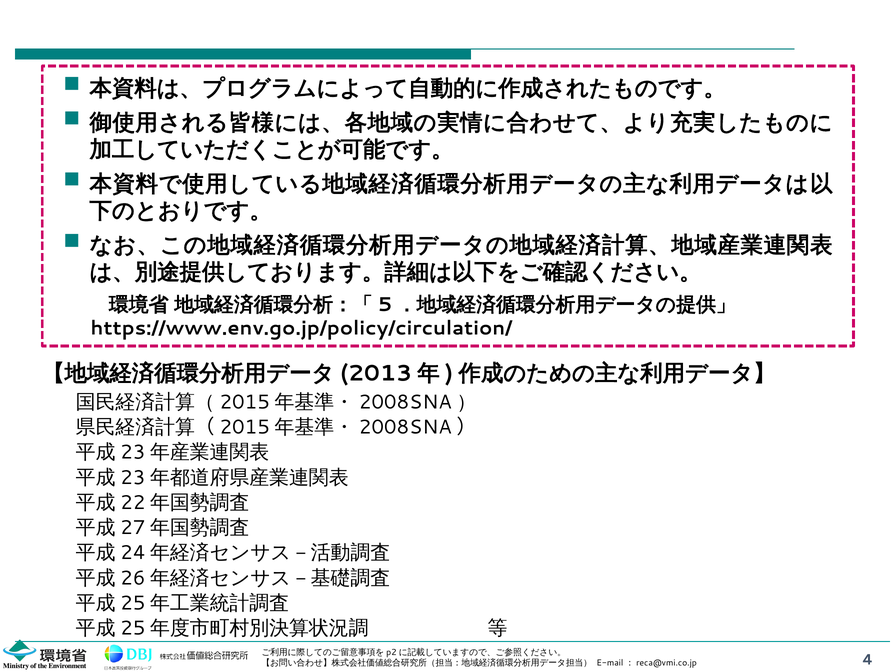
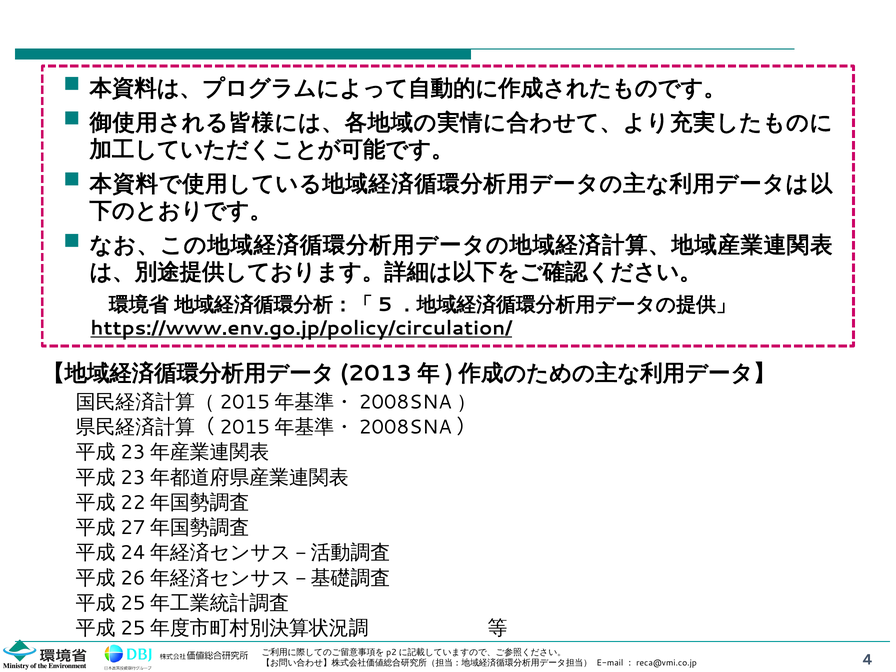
https://www.env.go.jp/policy/circulation/ underline: none -> present
